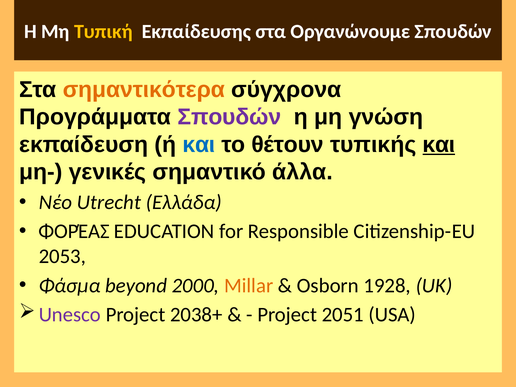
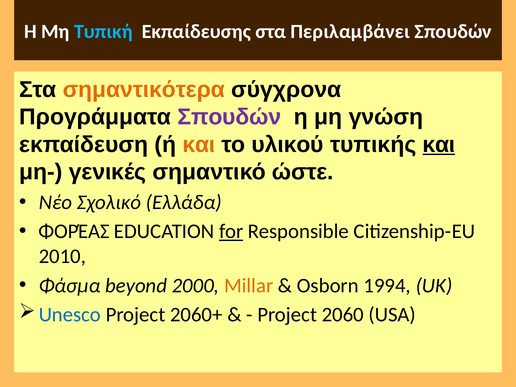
Τυπική colour: yellow -> light blue
Οργανώνουμε: Οργανώνουμε -> Περιλαμβάνει
και at (199, 145) colour: blue -> orange
θέτουν: θέτουν -> υλικού
άλλα: άλλα -> ώστε
Utrecht: Utrecht -> Σχολικό
for underline: none -> present
2053: 2053 -> 2010
1928: 1928 -> 1994
Unesco colour: purple -> blue
2038+: 2038+ -> 2060+
2051: 2051 -> 2060
